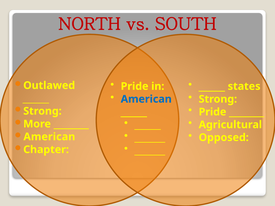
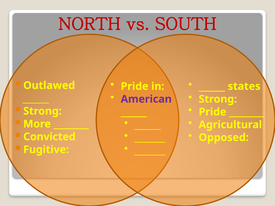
American at (146, 99) colour: blue -> purple
American at (49, 137): American -> Convicted
Chapter: Chapter -> Fugitive
